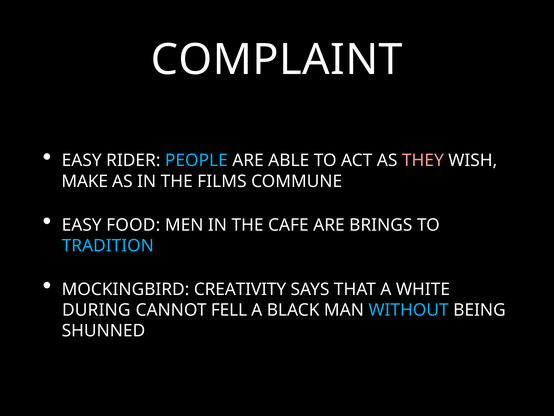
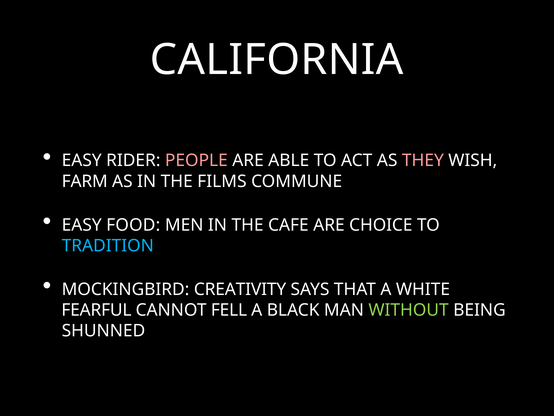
COMPLAINT: COMPLAINT -> CALIFORNIA
PEOPLE colour: light blue -> pink
MAKE: MAKE -> FARM
BRINGS: BRINGS -> CHOICE
DURING: DURING -> FEARFUL
WITHOUT colour: light blue -> light green
